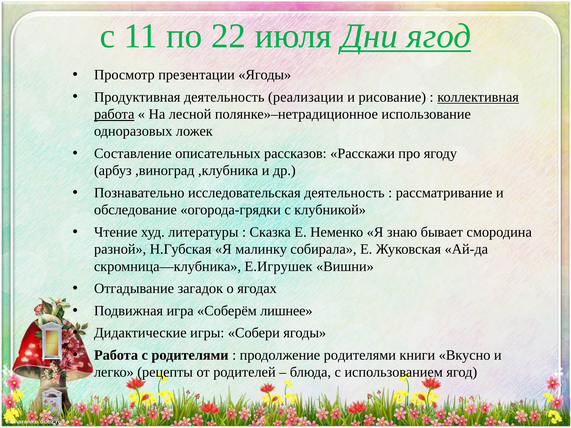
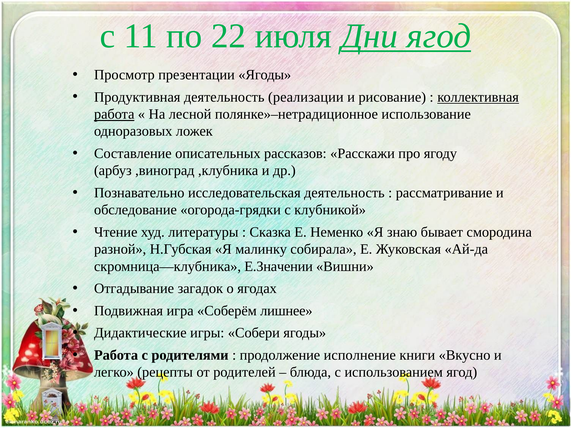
Е.Игрушек: Е.Игрушек -> Е.Значении
продолжение родителями: родителями -> исполнение
